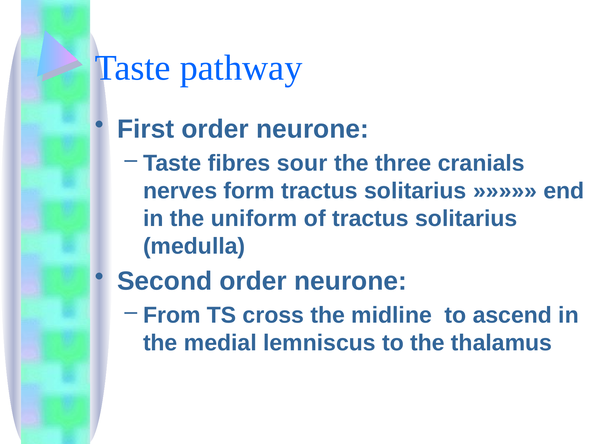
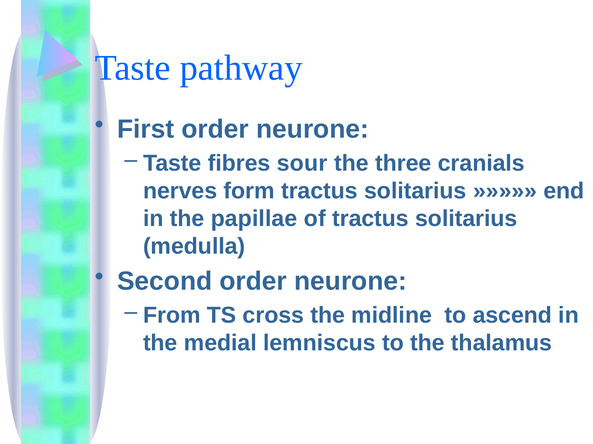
uniform: uniform -> papillae
